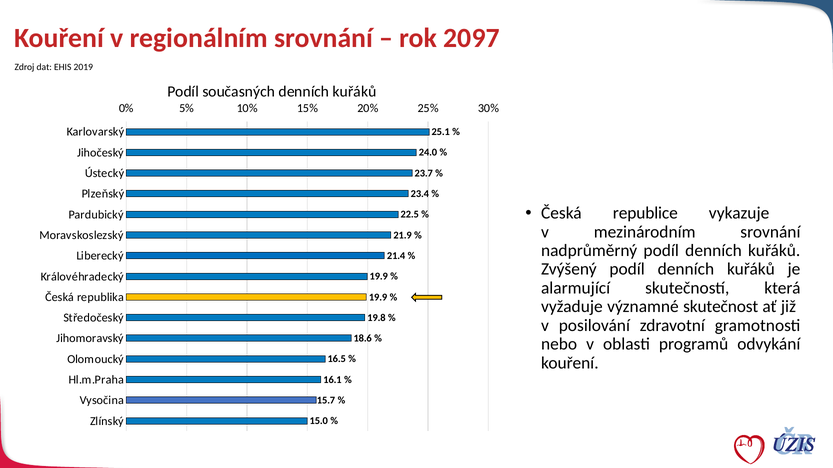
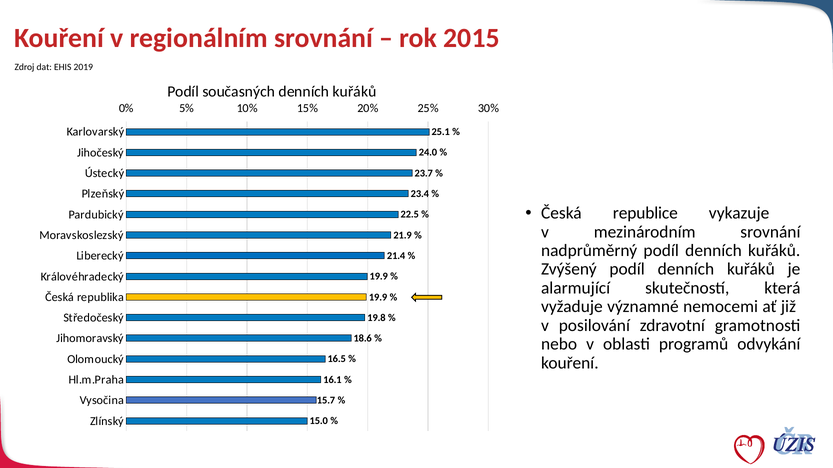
2097: 2097 -> 2015
skutečnost: skutečnost -> nemocemi
